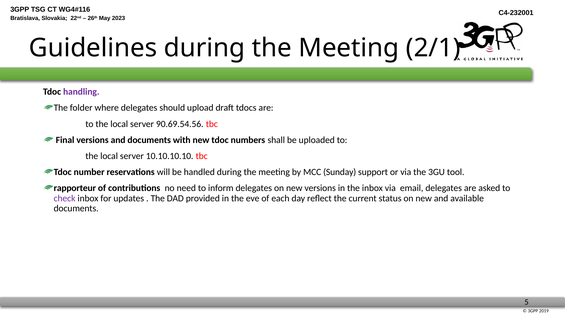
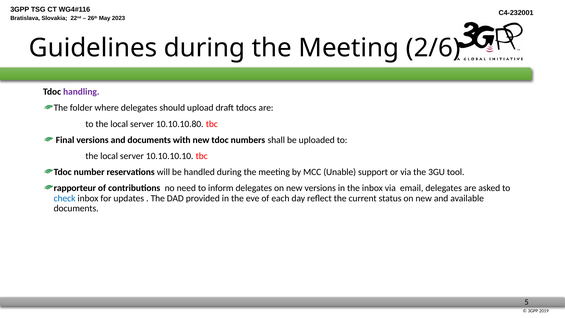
2/1: 2/1 -> 2/6
90.69.54.56: 90.69.54.56 -> 10.10.10.80
Sunday: Sunday -> Unable
check colour: purple -> blue
